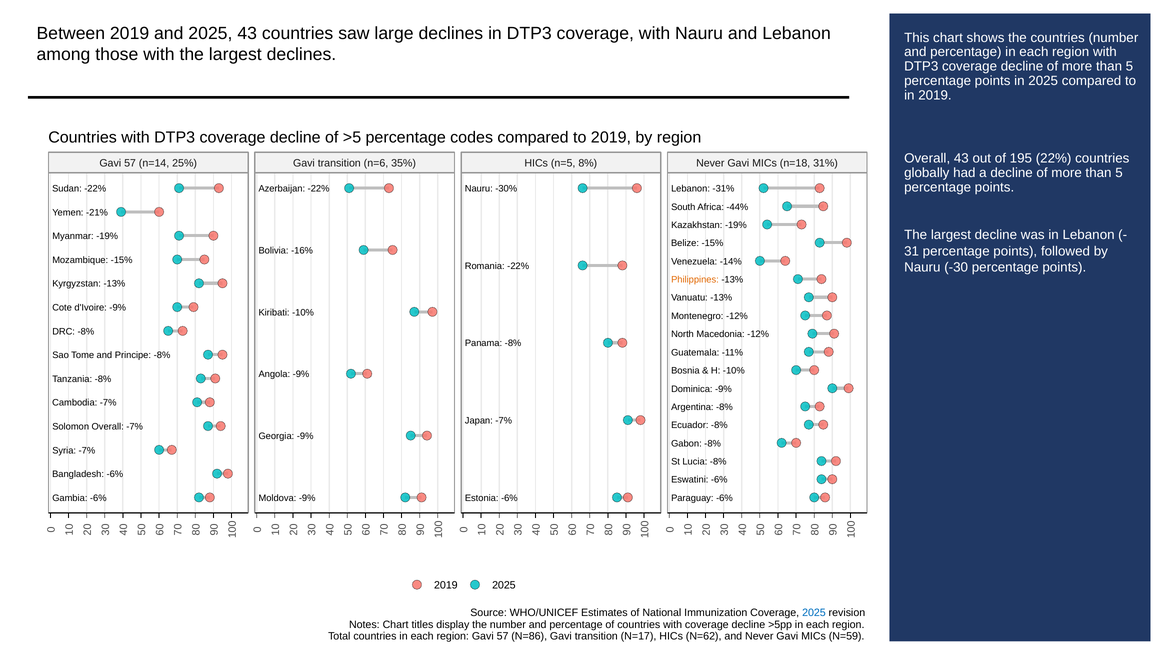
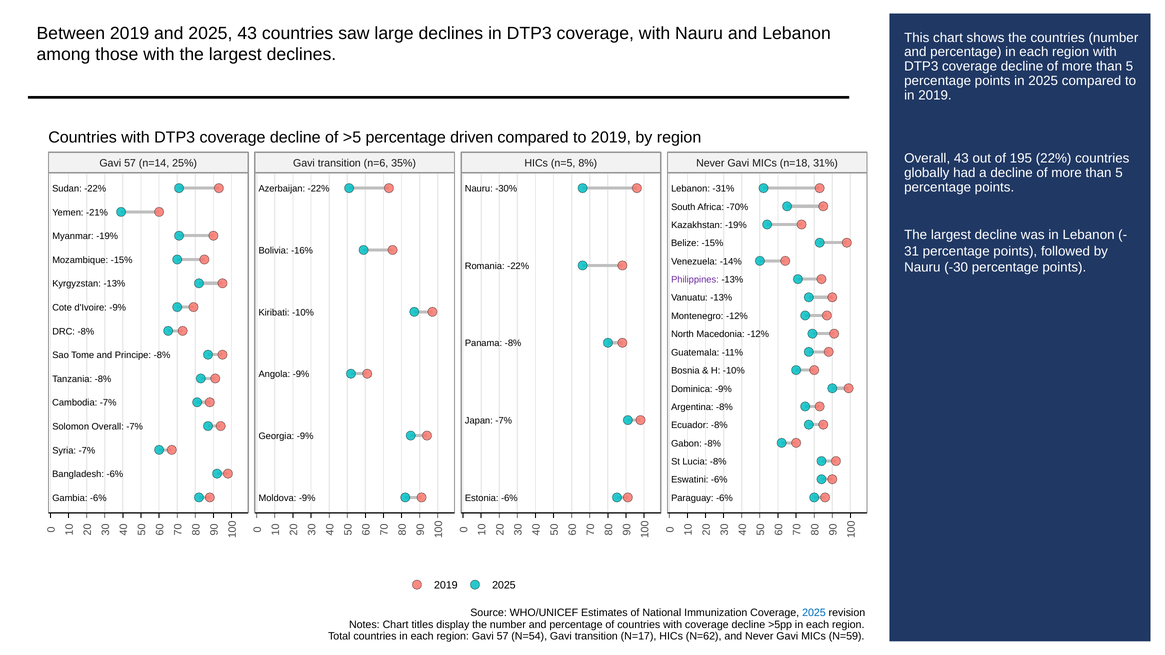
codes: codes -> driven
-44%: -44% -> -70%
Philippines colour: orange -> purple
N=86: N=86 -> N=54
